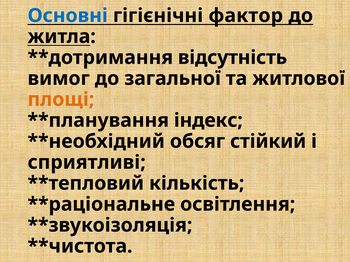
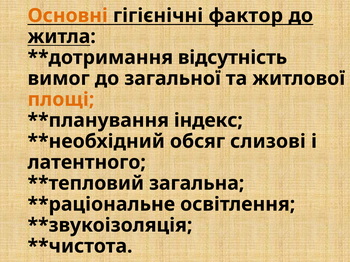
Основні colour: blue -> orange
стійкий: стійкий -> слизові
сприятливі: сприятливі -> латентного
кількість: кількість -> загальна
